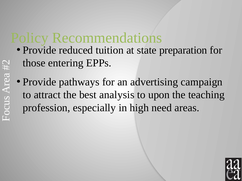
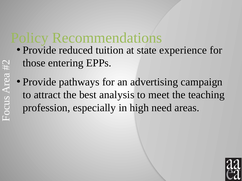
preparation: preparation -> experience
upon: upon -> meet
